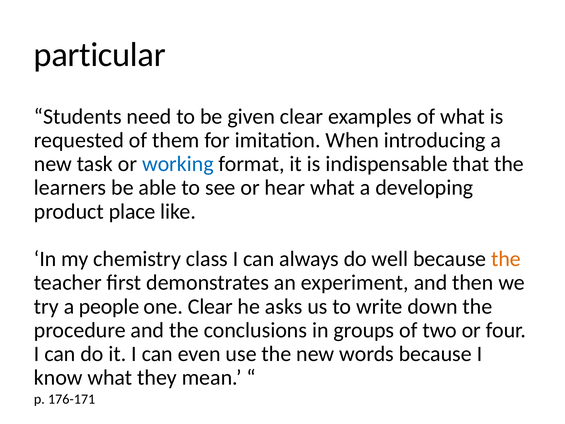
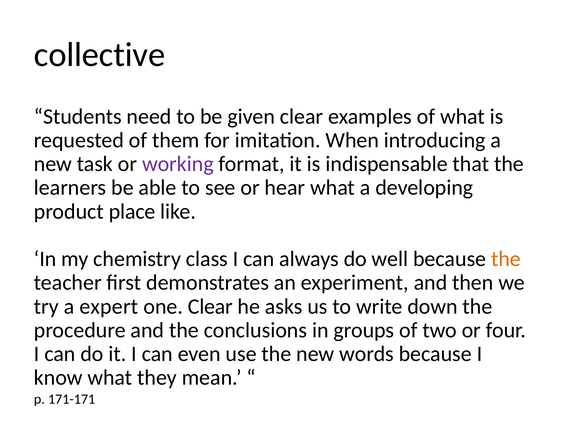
particular: particular -> collective
working colour: blue -> purple
people: people -> expert
176-171: 176-171 -> 171-171
